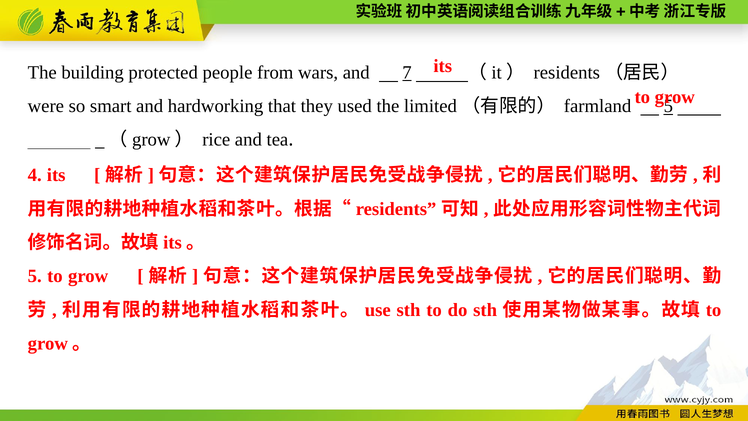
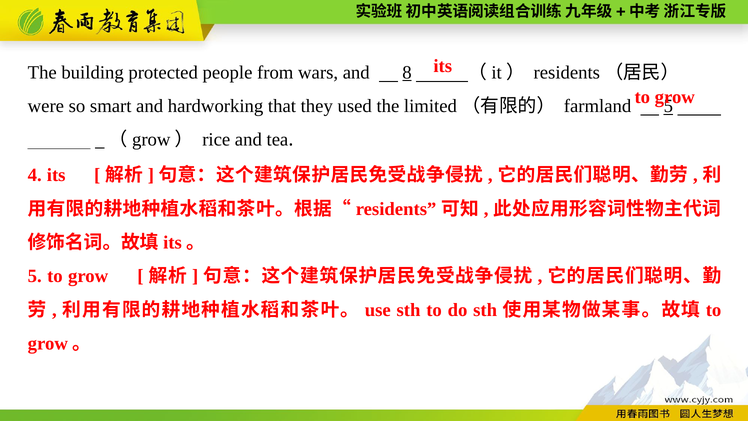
7: 7 -> 8
